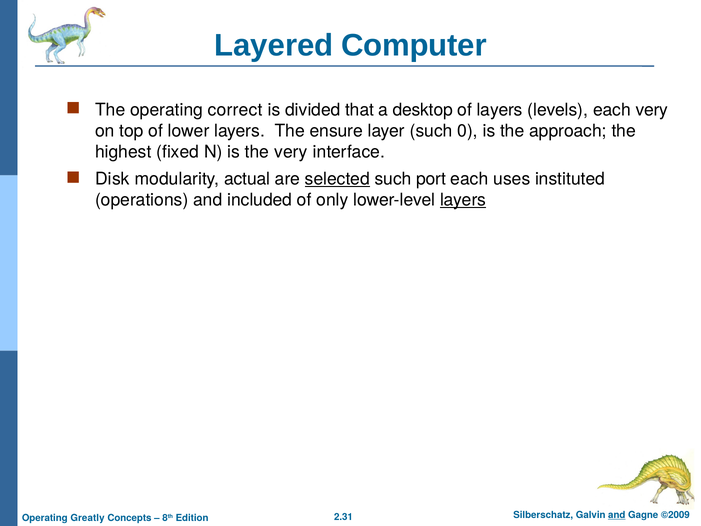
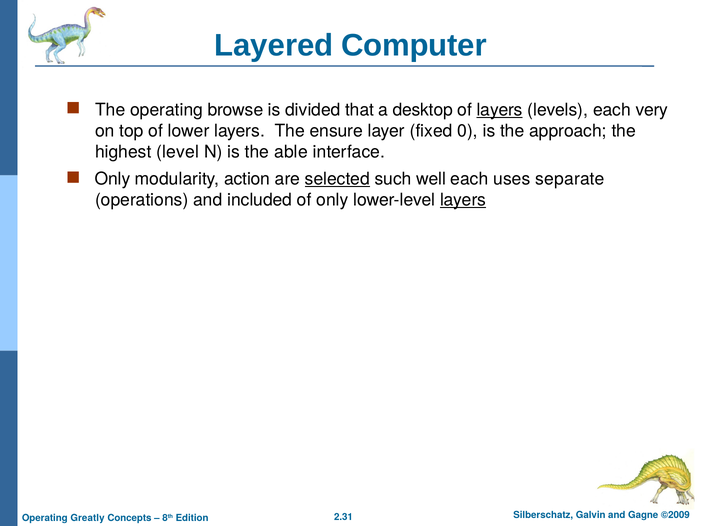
correct: correct -> browse
layers at (500, 110) underline: none -> present
layer such: such -> fixed
fixed: fixed -> level
the very: very -> able
Disk at (112, 179): Disk -> Only
actual: actual -> action
port: port -> well
instituted: instituted -> separate
and at (617, 515) underline: present -> none
